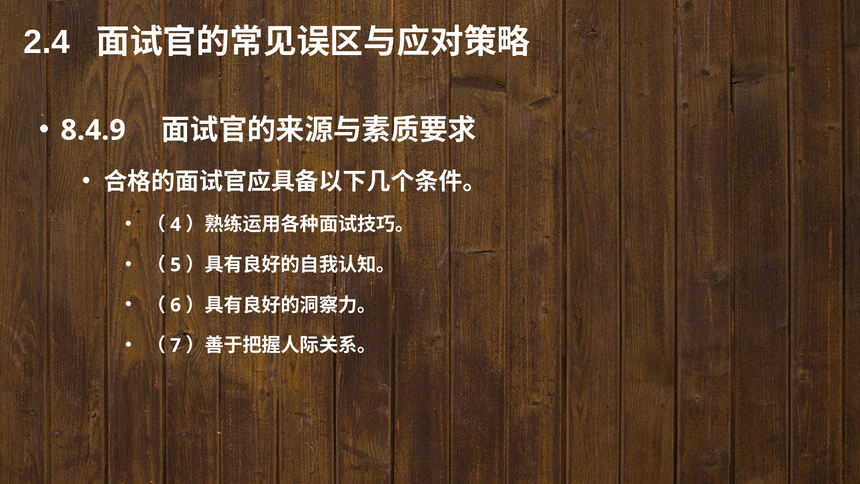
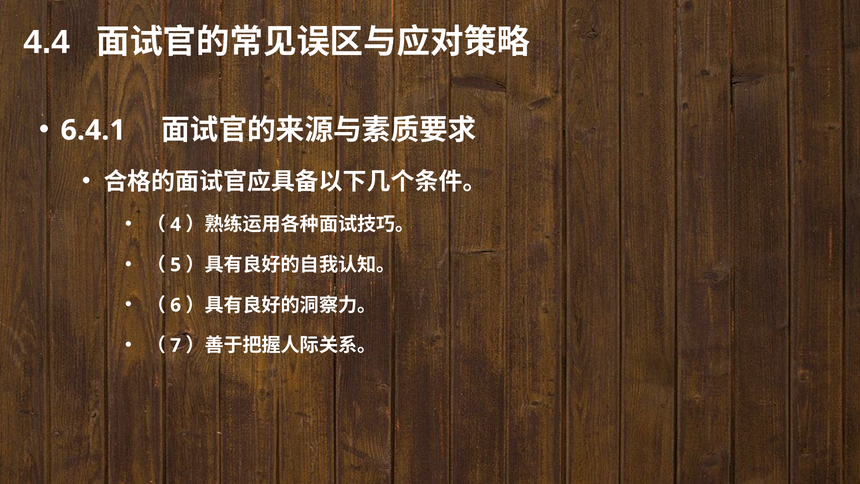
2.4: 2.4 -> 4.4
8.4.9: 8.4.9 -> 6.4.1
